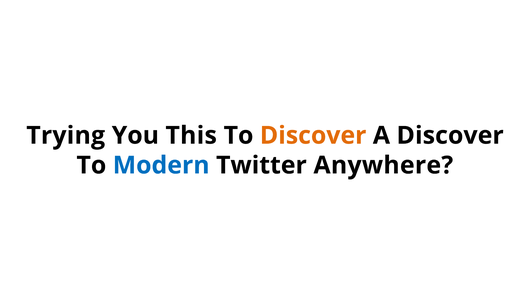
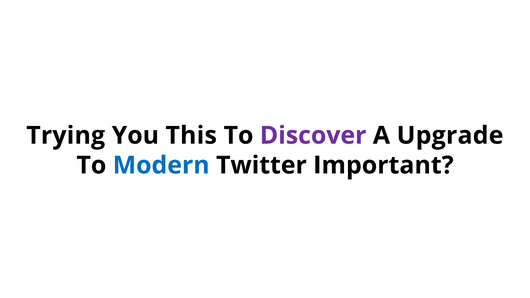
Discover at (313, 136) colour: orange -> purple
A Discover: Discover -> Upgrade
Anywhere: Anywhere -> Important
